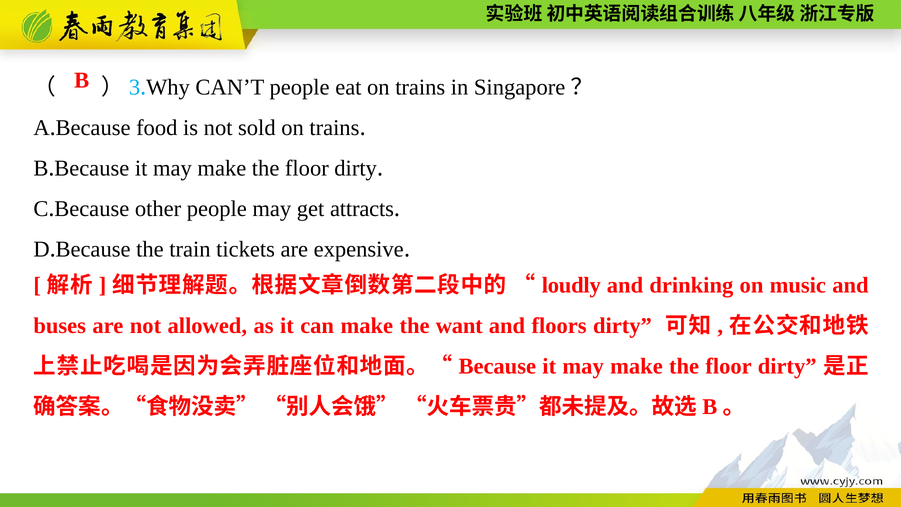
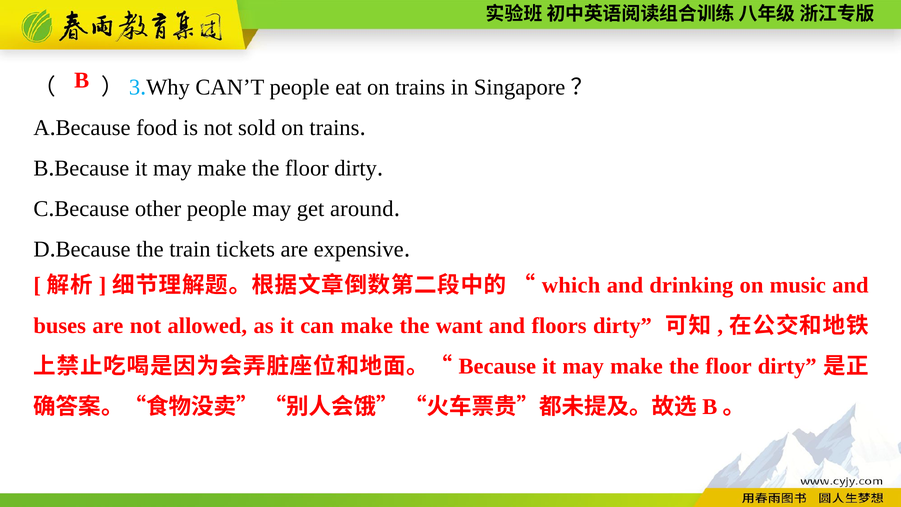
attracts: attracts -> around
loudly: loudly -> which
